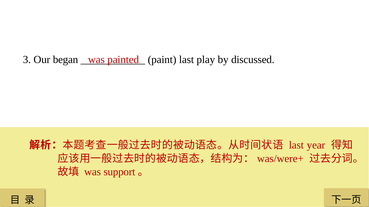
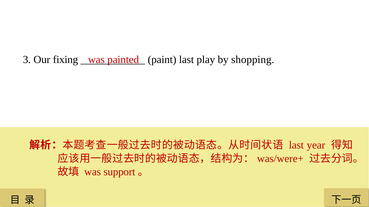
began: began -> fixing
discussed: discussed -> shopping
